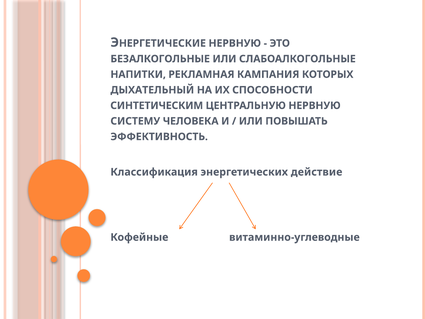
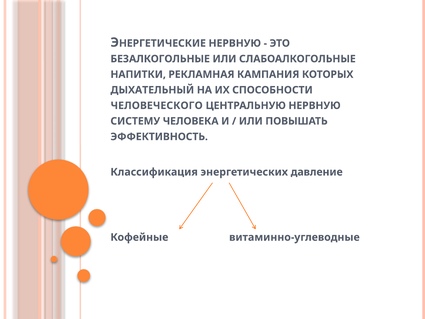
СИНТЕТИЧЕСКИМ: СИНТЕТИЧЕСКИМ -> ЧЕЛОВЕЧЕСКОГО
действие: действие -> давление
